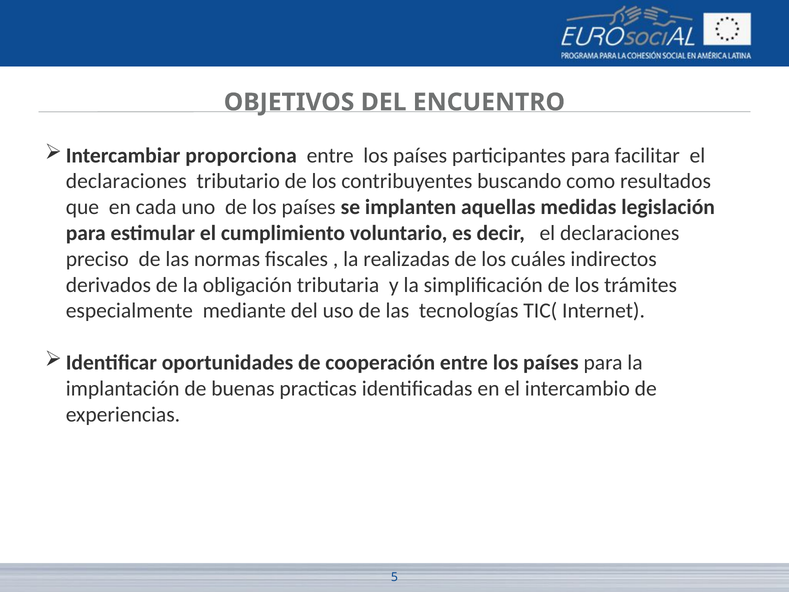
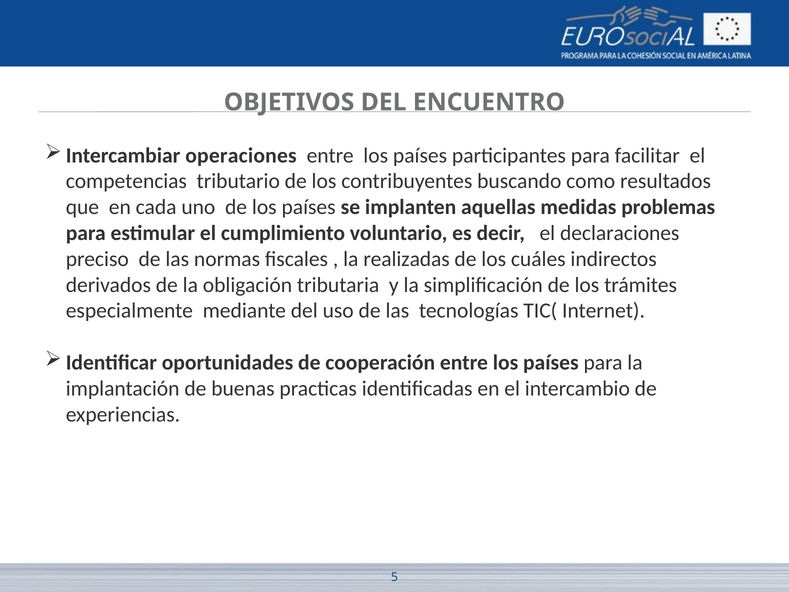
proporciona: proporciona -> operaciones
declaraciones at (126, 181): declaraciones -> competencias
legislación: legislación -> problemas
